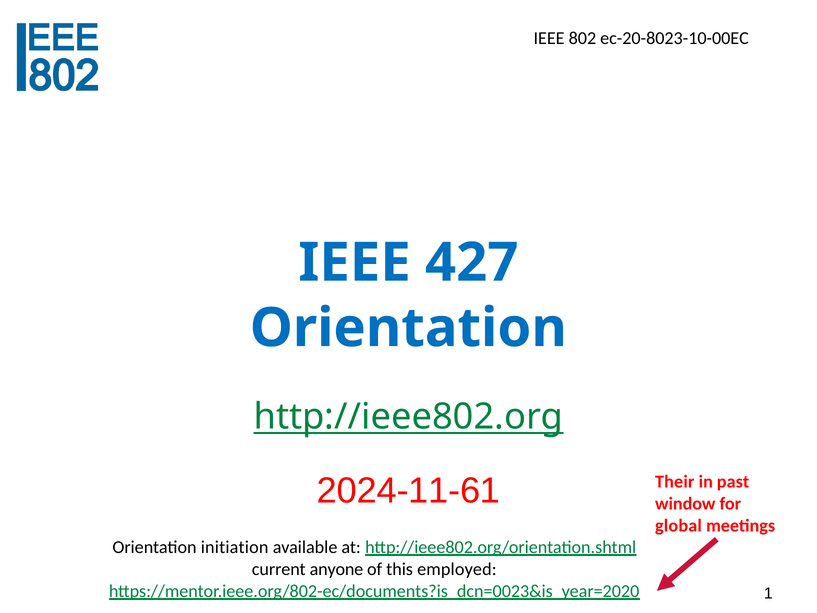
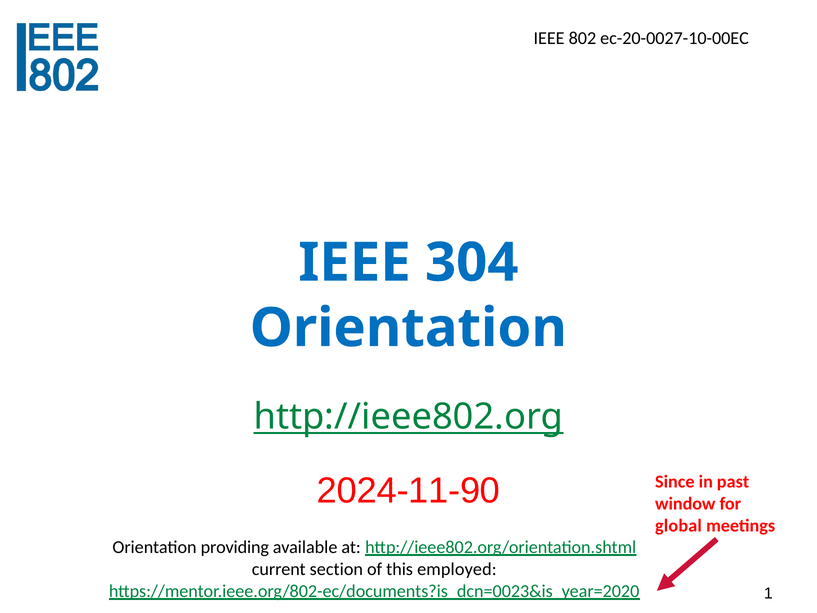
ec-20-8023-10-00EC: ec-20-8023-10-00EC -> ec-20-0027-10-00EC
427: 427 -> 304
2024-11-61: 2024-11-61 -> 2024-11-90
Their: Their -> Since
initiation: initiation -> providing
anyone: anyone -> section
